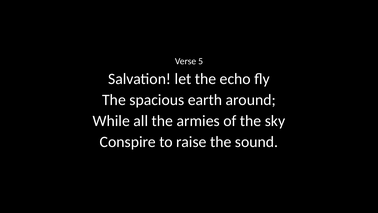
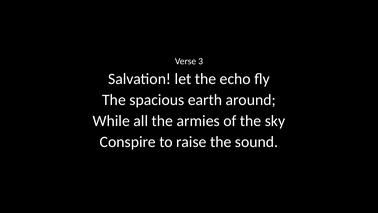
5: 5 -> 3
